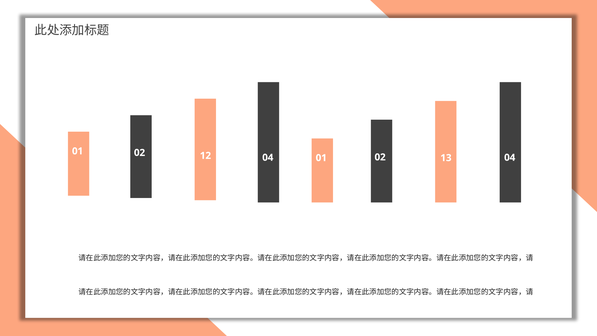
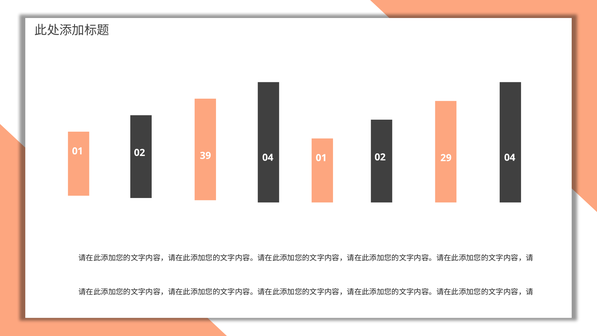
12: 12 -> 39
13: 13 -> 29
